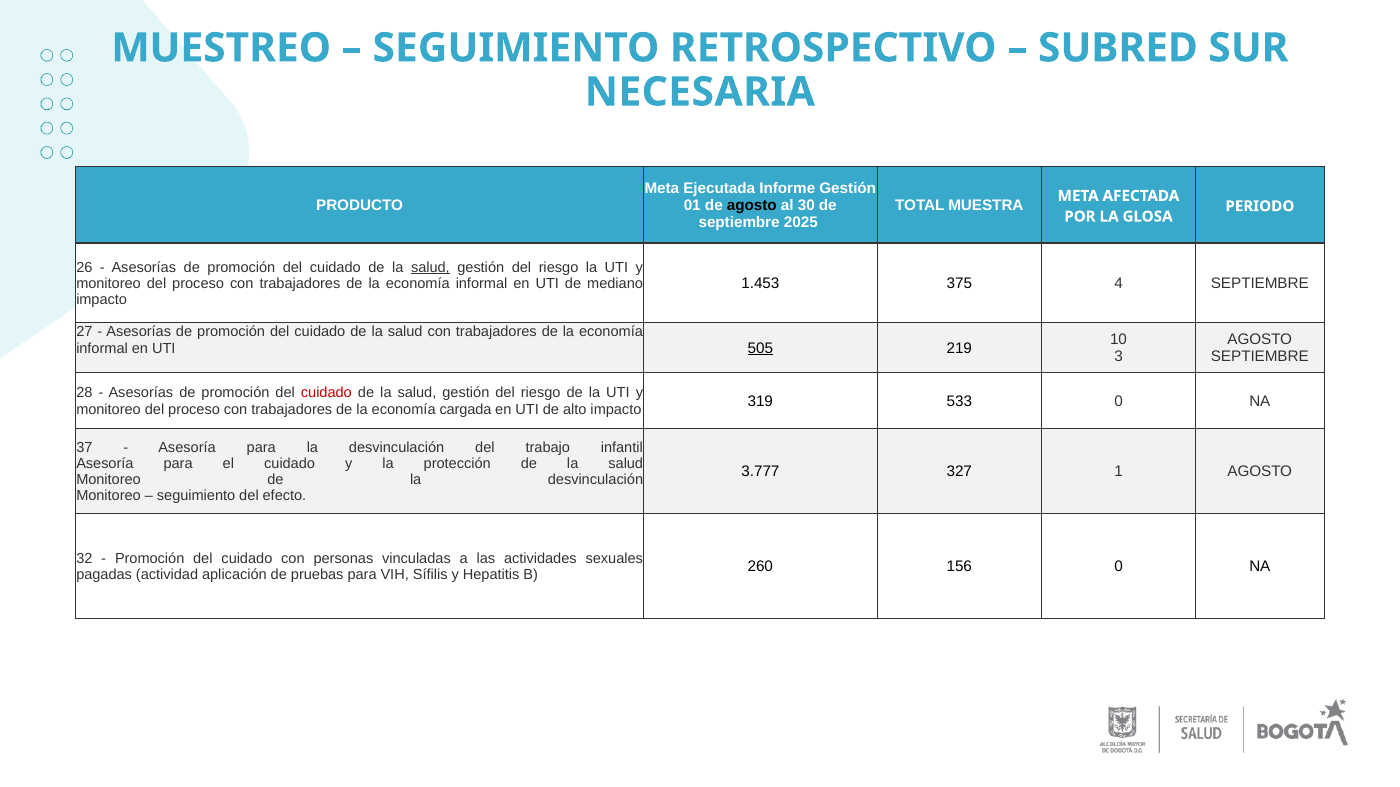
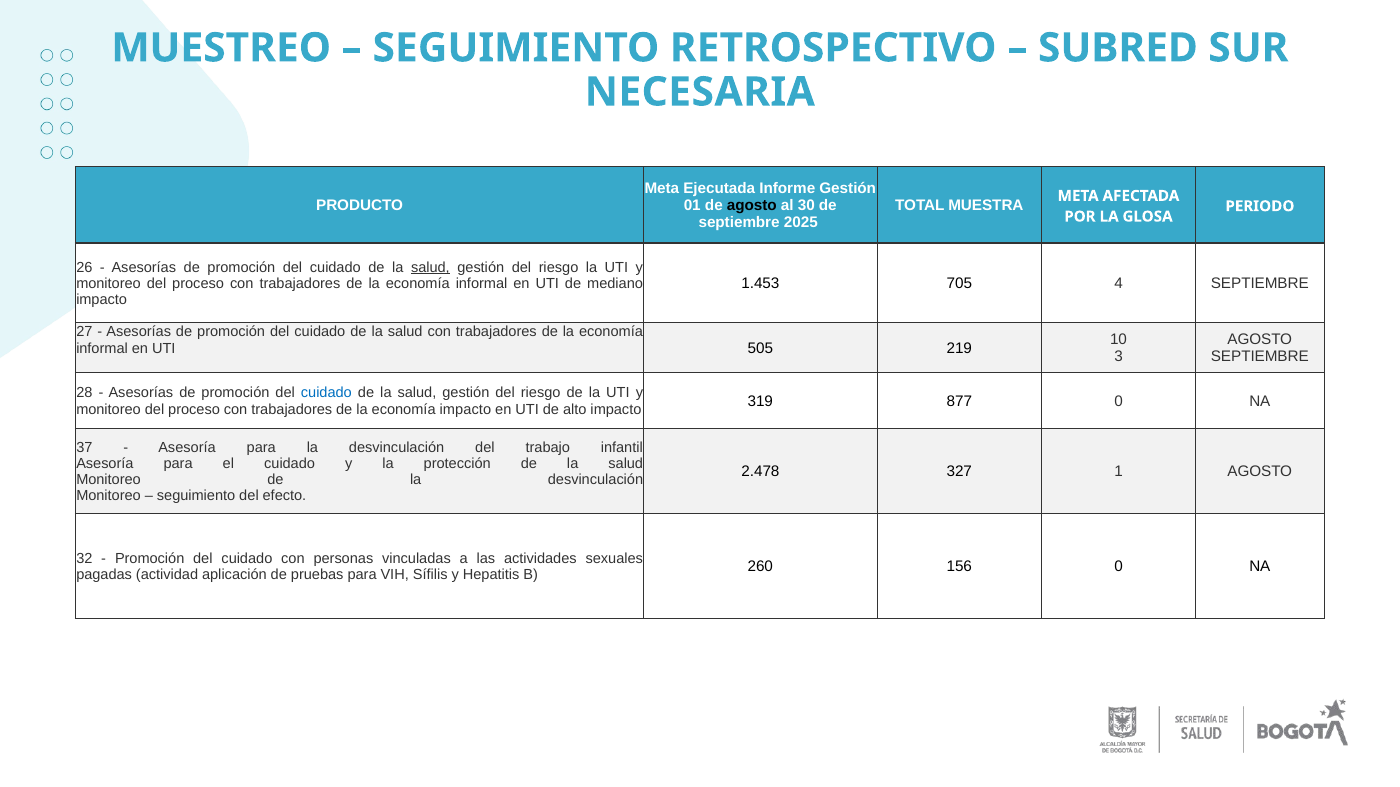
375: 375 -> 705
505 underline: present -> none
cuidado at (326, 393) colour: red -> blue
533: 533 -> 877
economía cargada: cargada -> impacto
3.777: 3.777 -> 2.478
